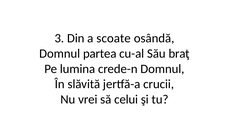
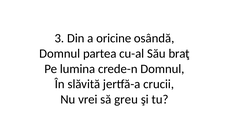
scoate: scoate -> oricine
celui: celui -> greu
